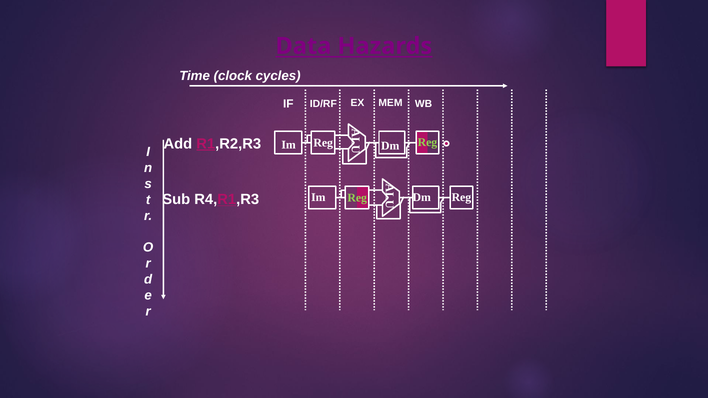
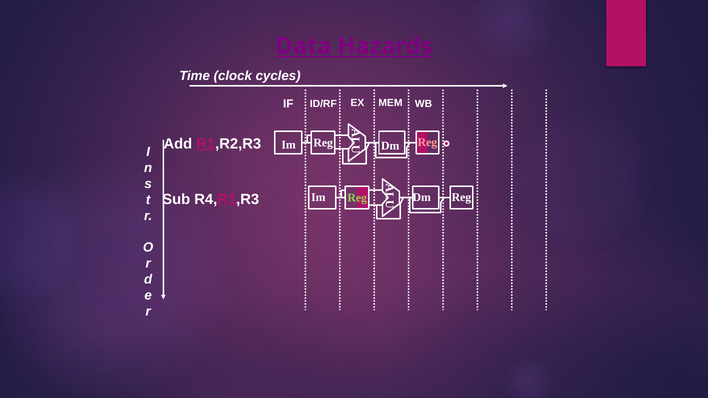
Reg at (427, 142) colour: light green -> pink
